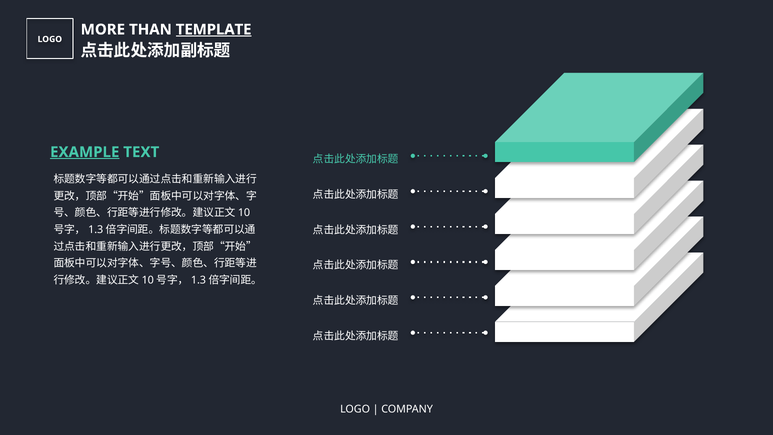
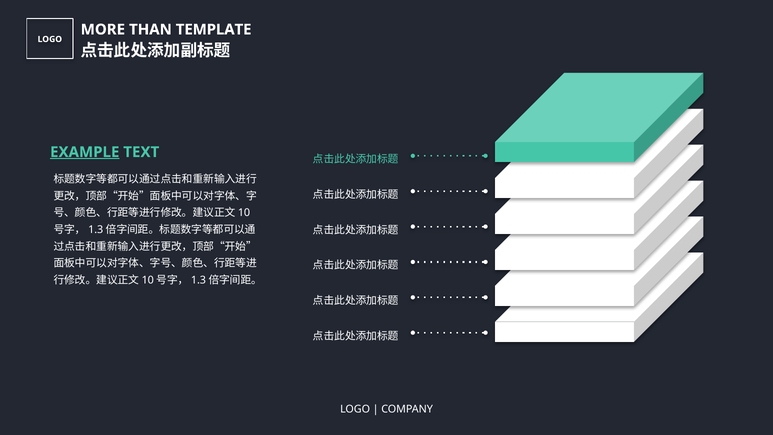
TEMPLATE underline: present -> none
